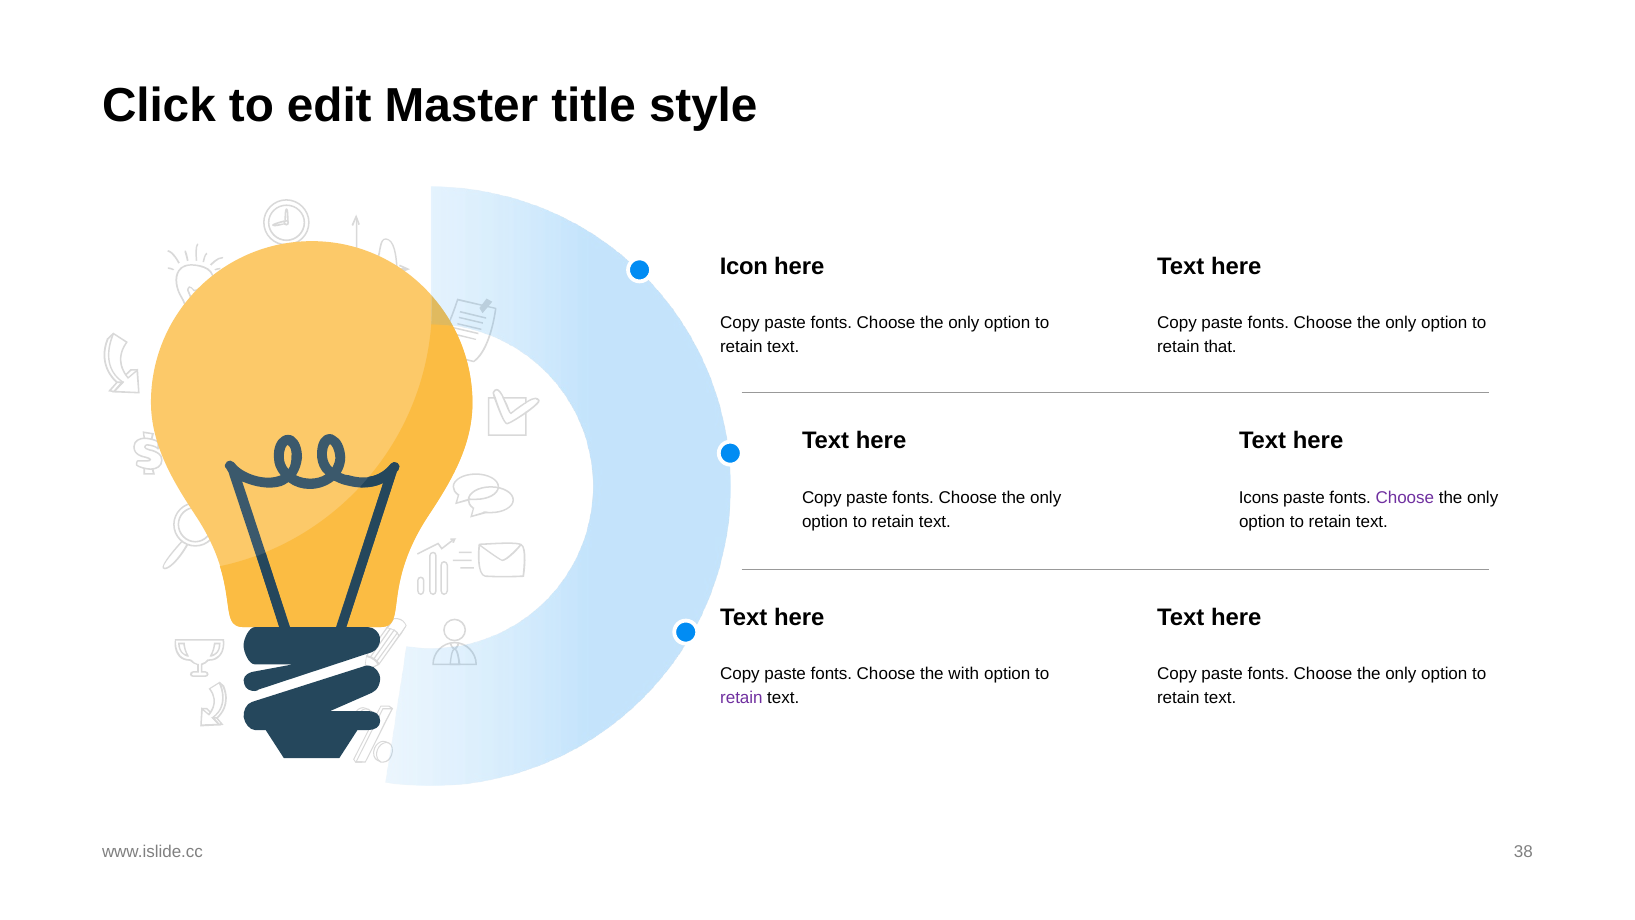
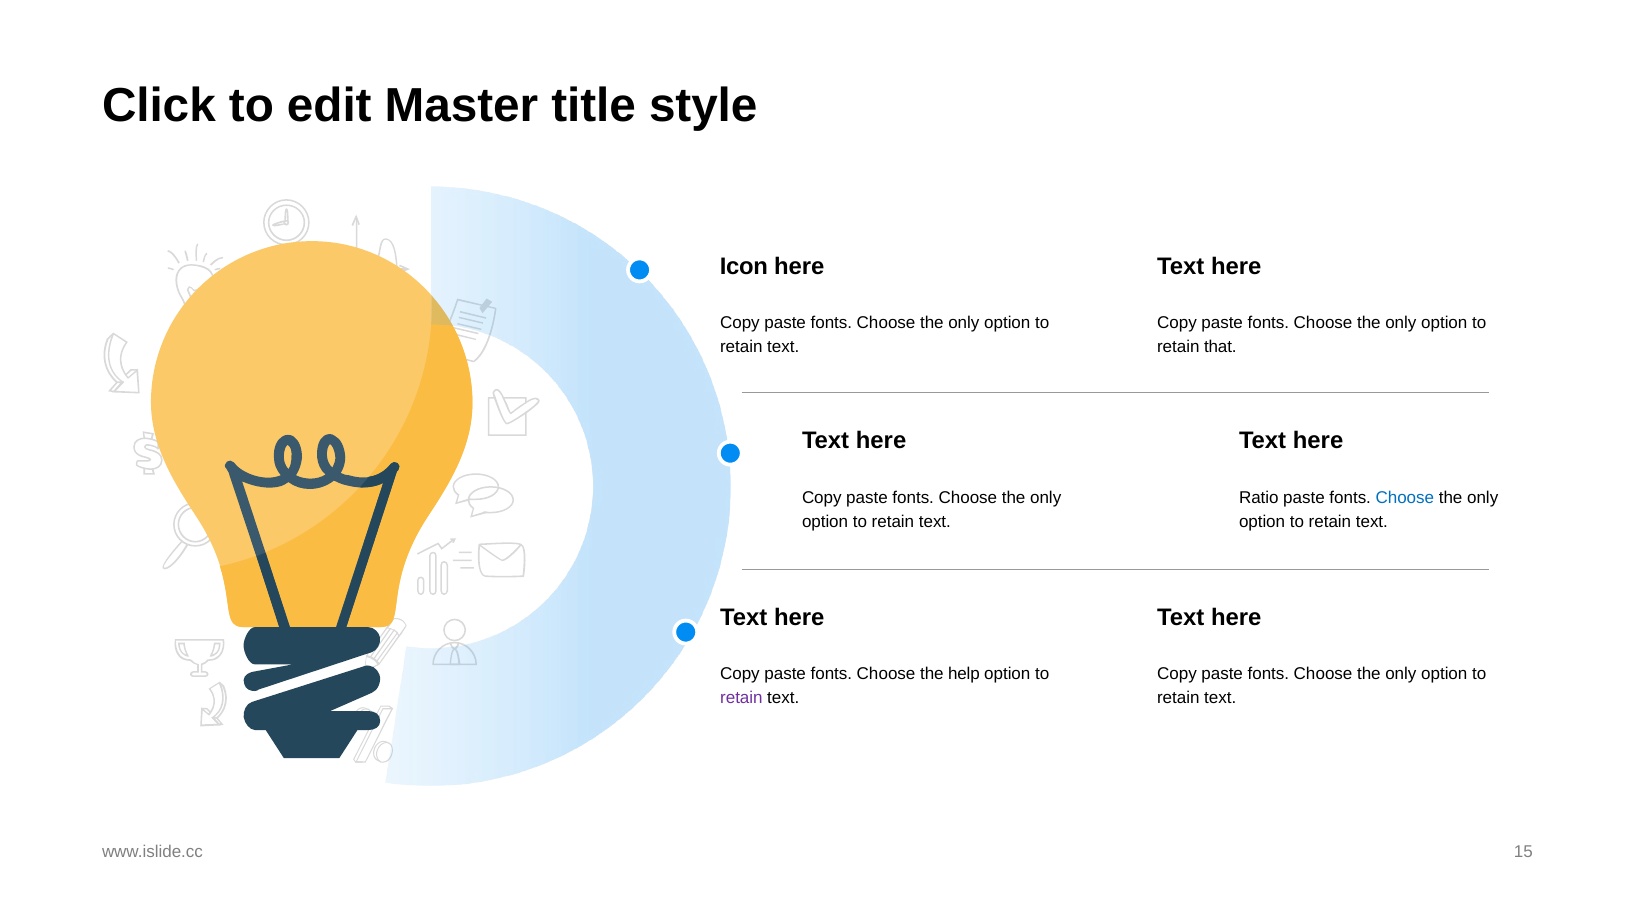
Icons: Icons -> Ratio
Choose at (1405, 497) colour: purple -> blue
with: with -> help
38: 38 -> 15
